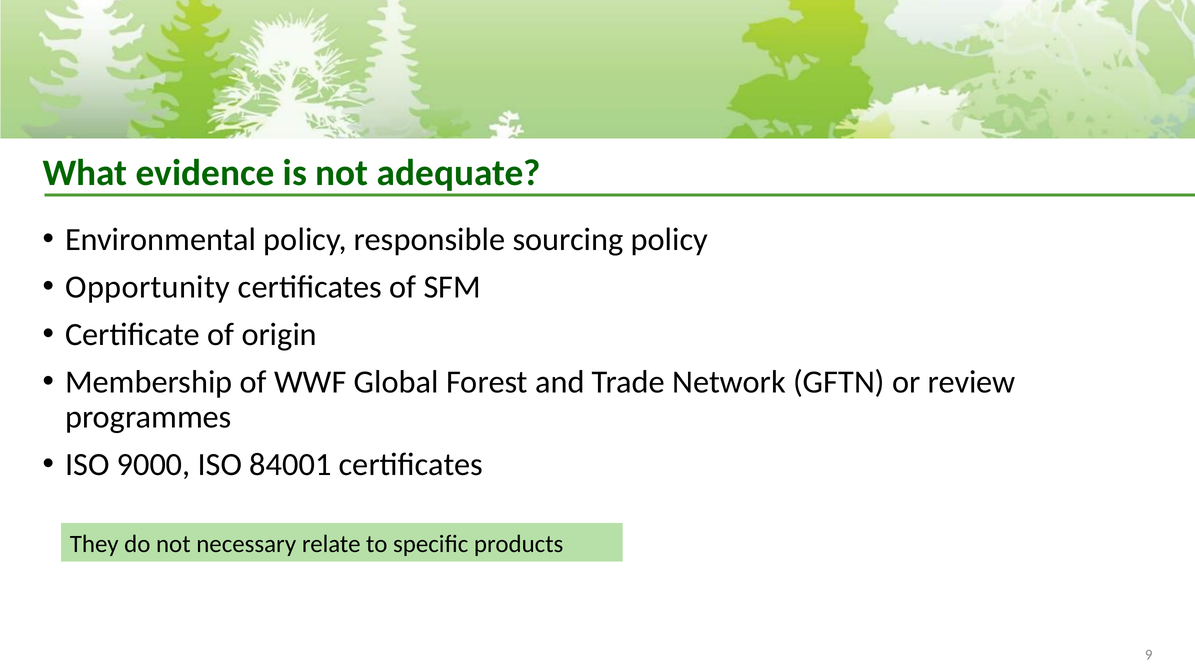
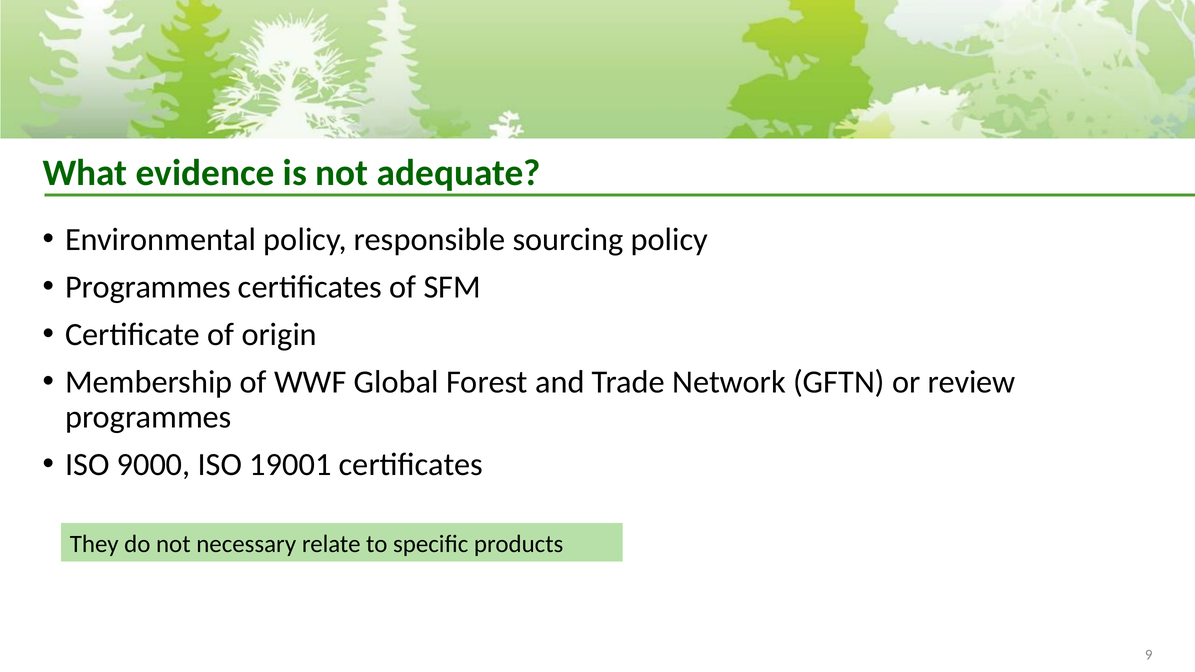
Opportunity at (148, 287): Opportunity -> Programmes
84001: 84001 -> 19001
